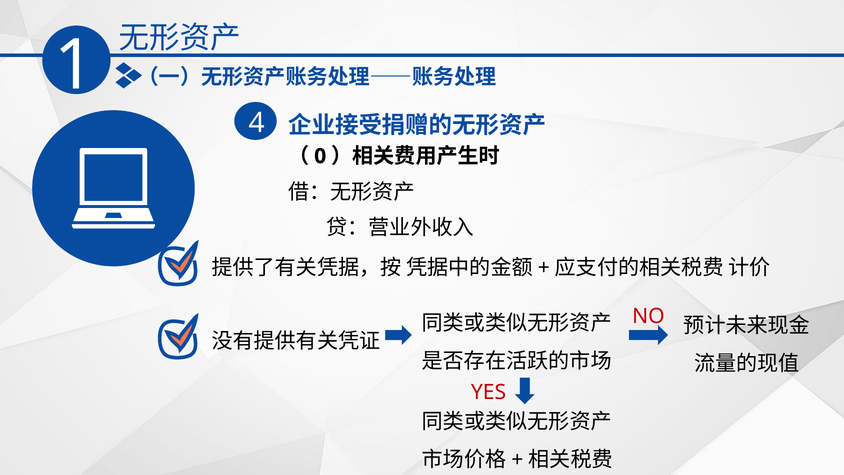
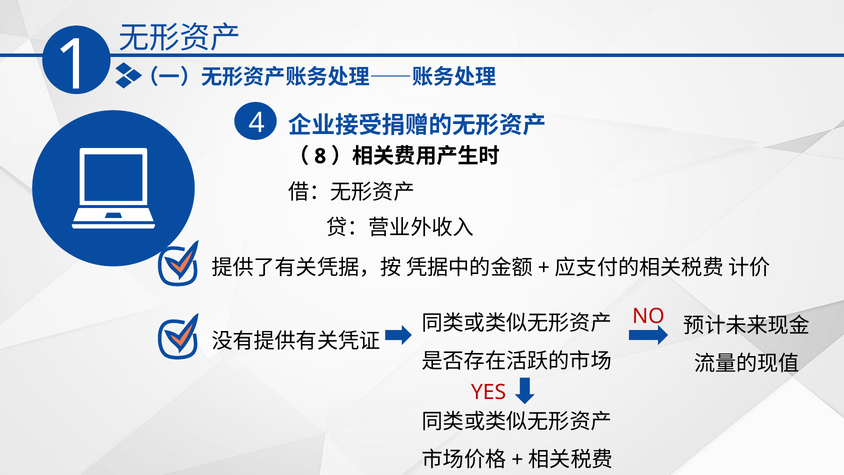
0: 0 -> 8
